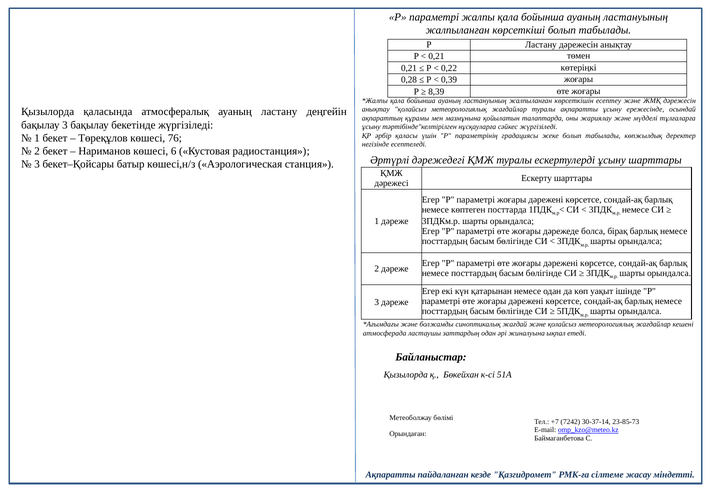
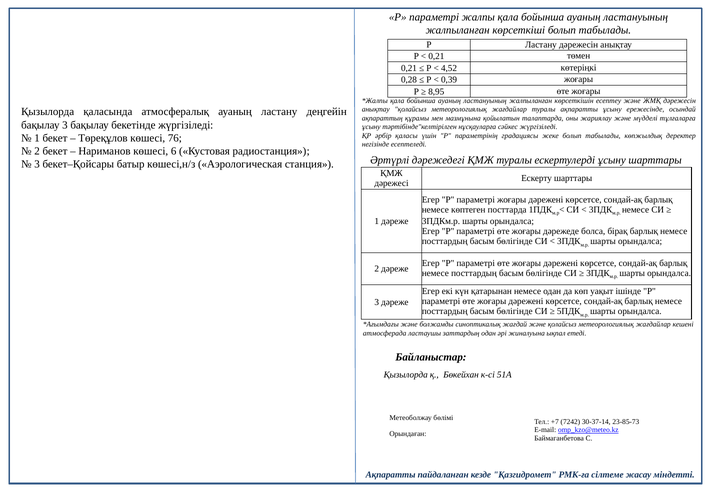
0,22: 0,22 -> 4,52
8,39: 8,39 -> 8,95
